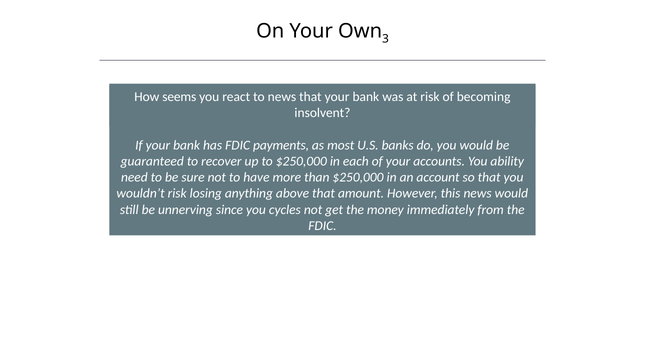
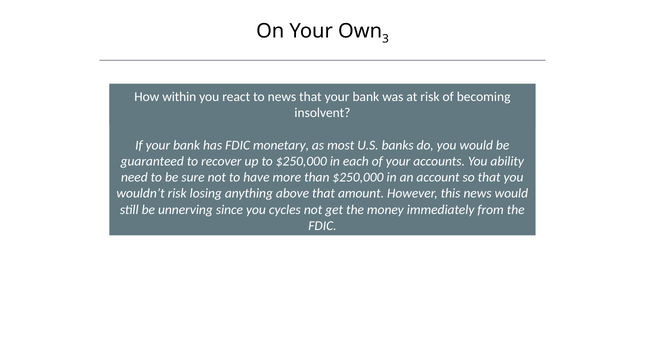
seems: seems -> within
payments: payments -> monetary
